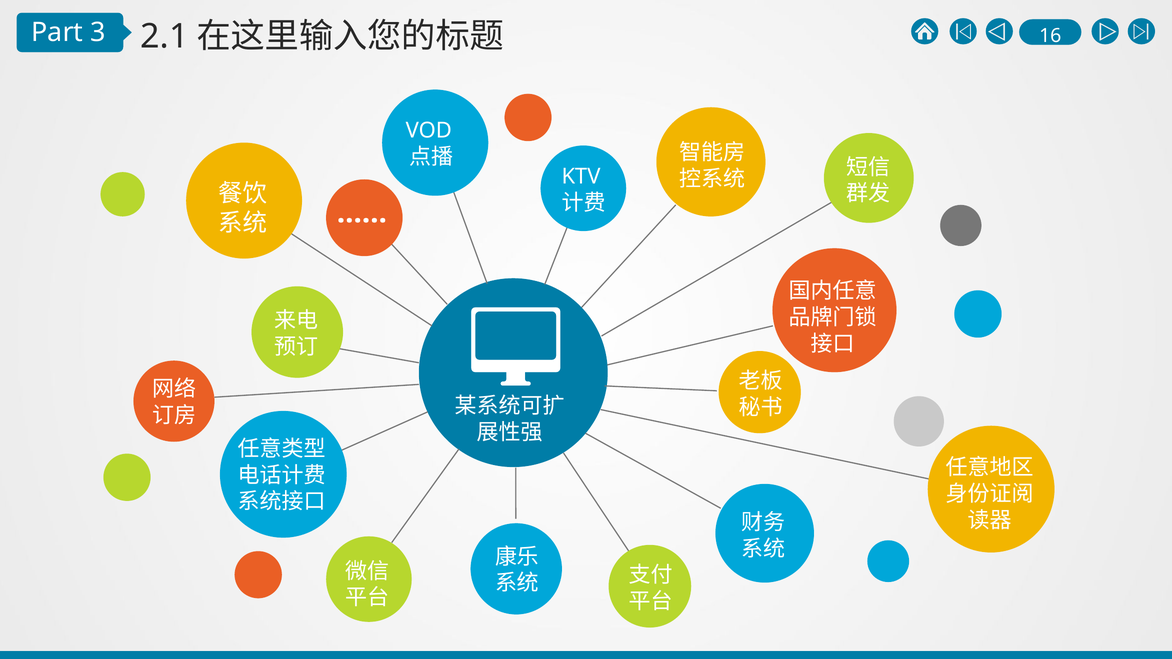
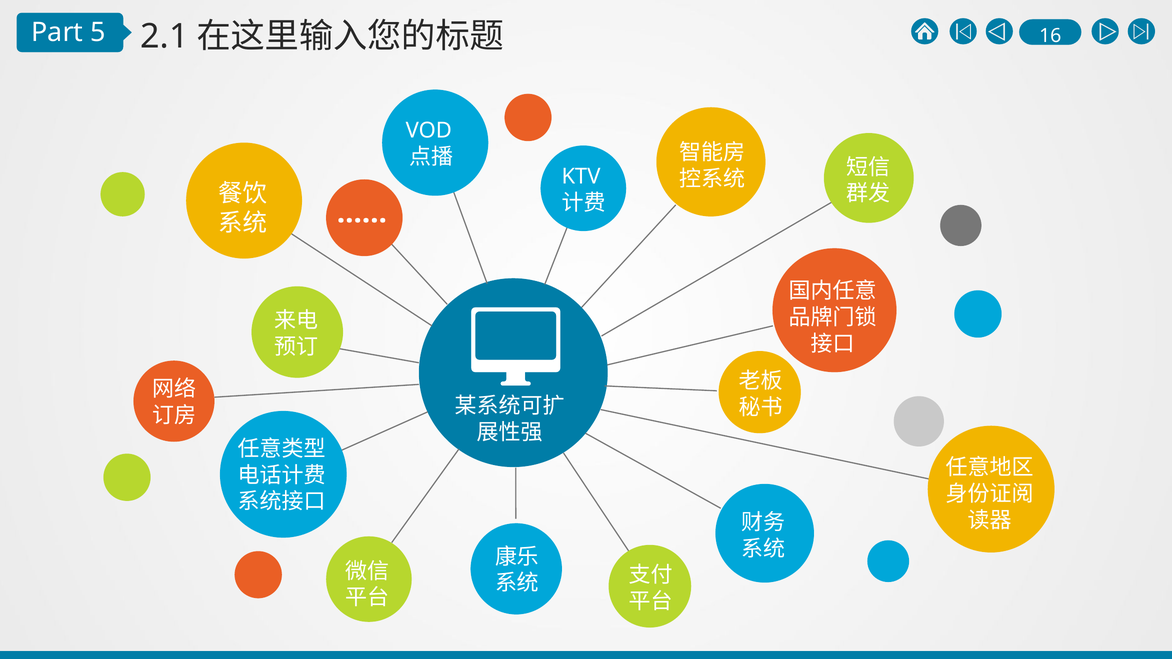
3: 3 -> 5
